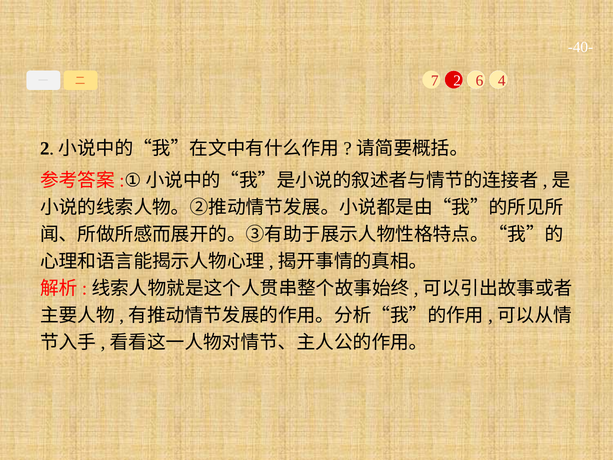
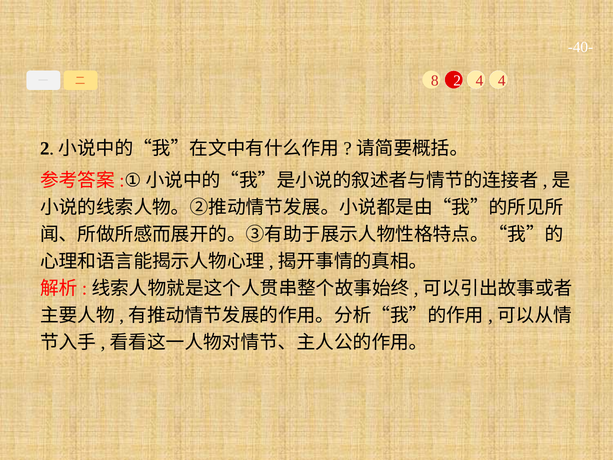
7: 7 -> 8
2 6: 6 -> 4
